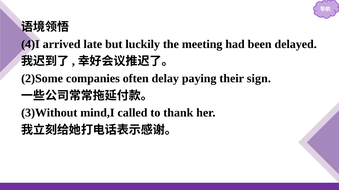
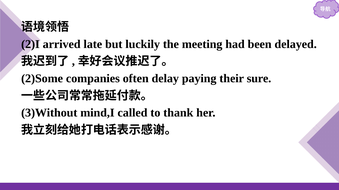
4)I: 4)I -> 2)I
sign: sign -> sure
